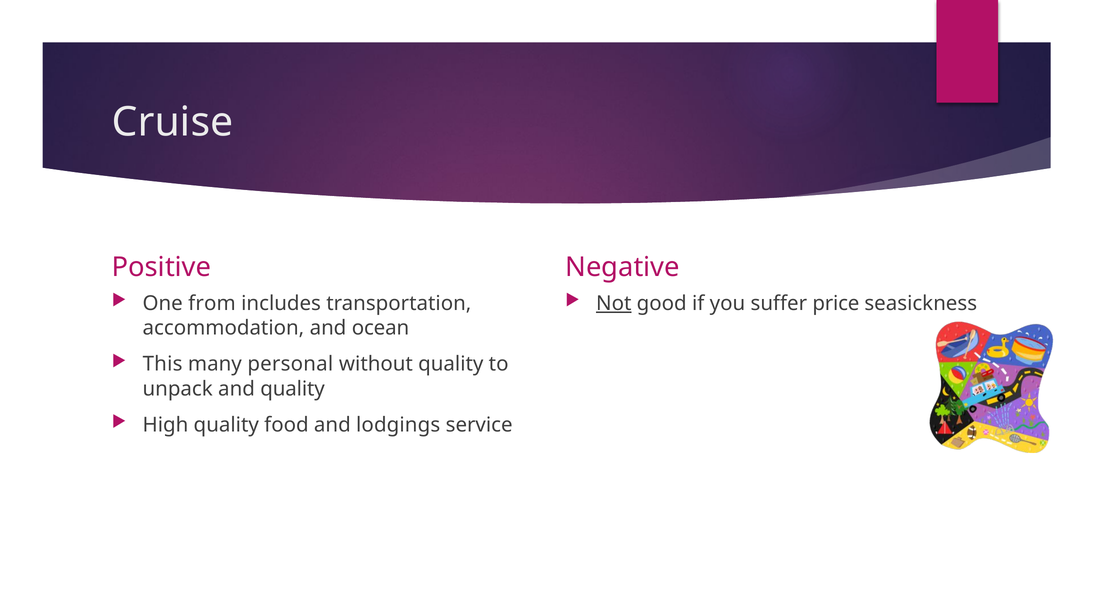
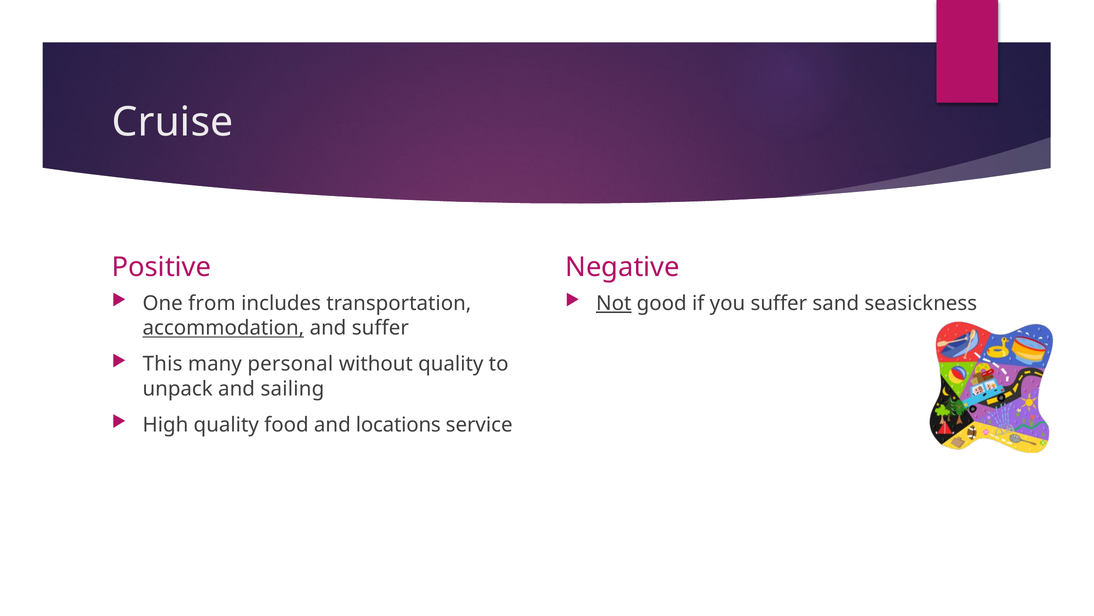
price: price -> sand
accommodation underline: none -> present
and ocean: ocean -> suffer
and quality: quality -> sailing
lodgings: lodgings -> locations
